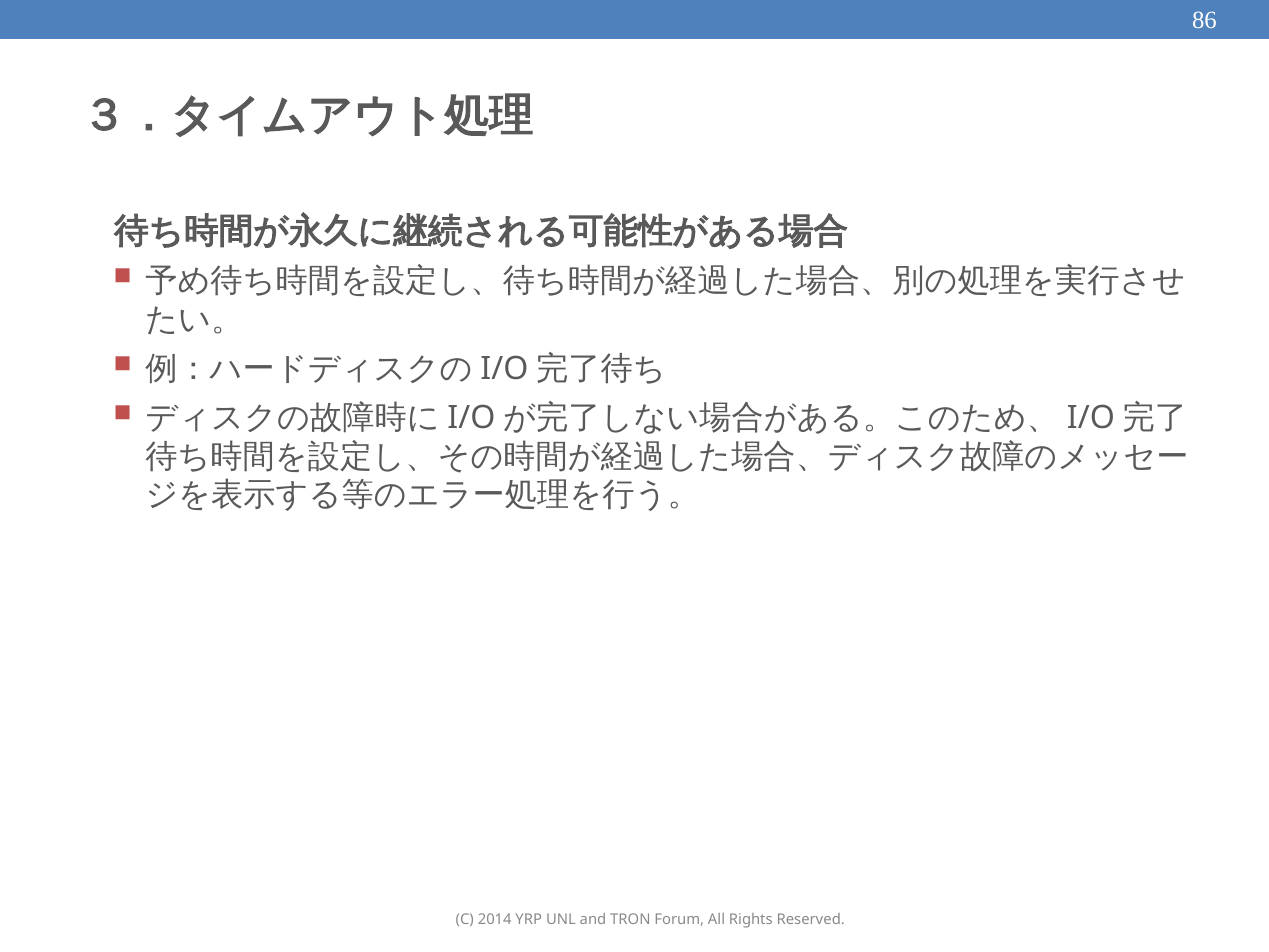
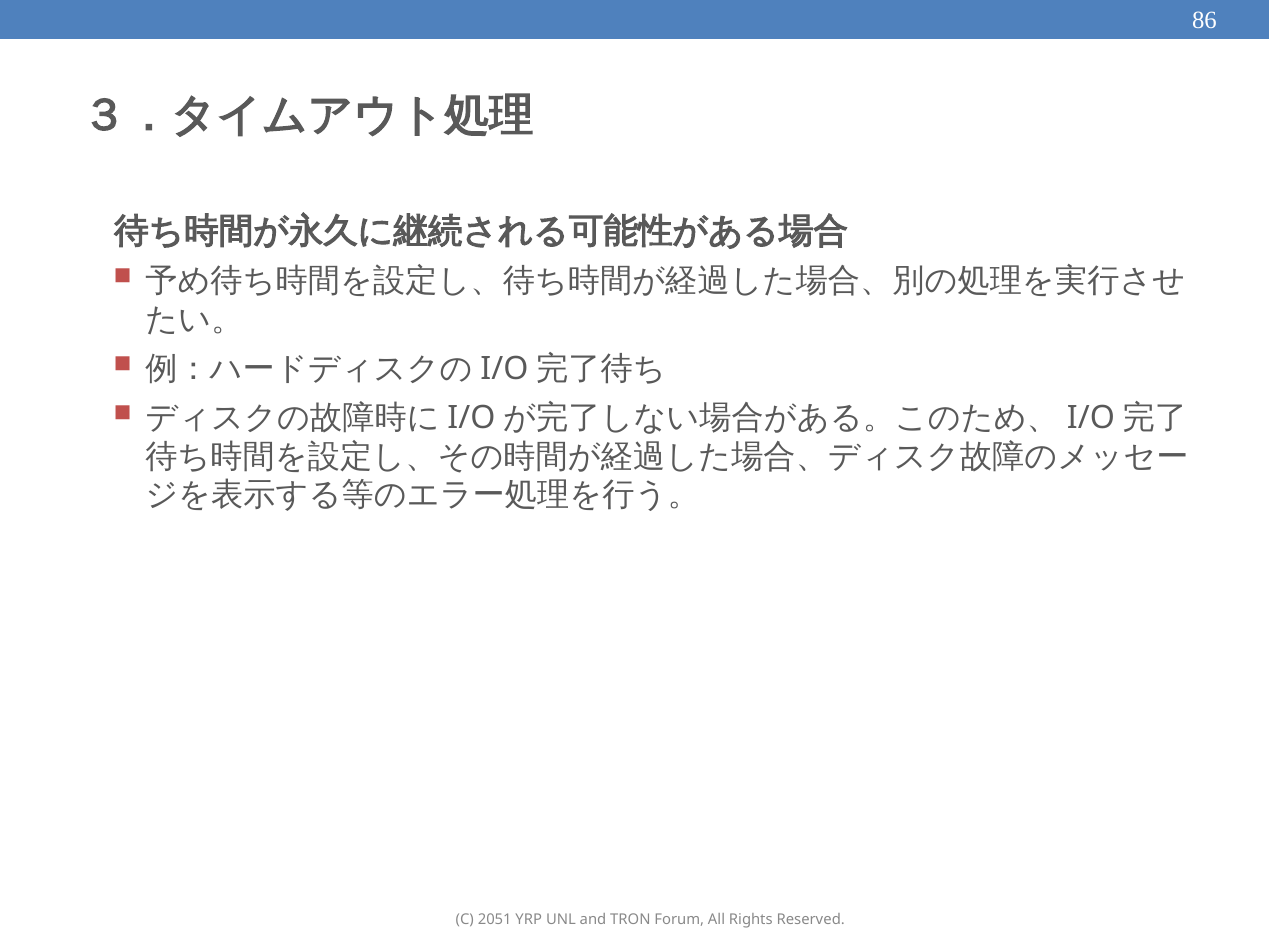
2014: 2014 -> 2051
